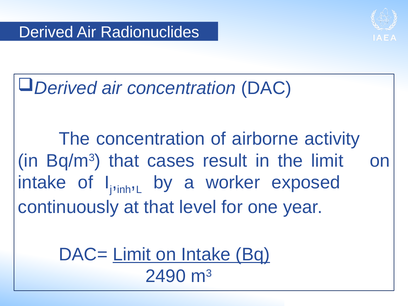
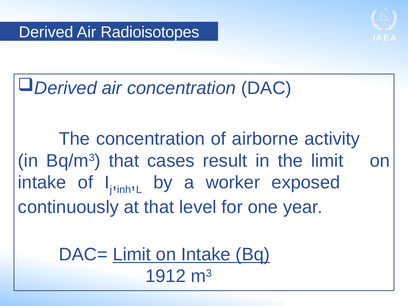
Radionuclides: Radionuclides -> Radioisotopes
2490: 2490 -> 1912
